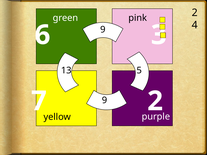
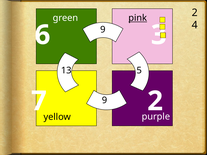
pink underline: none -> present
